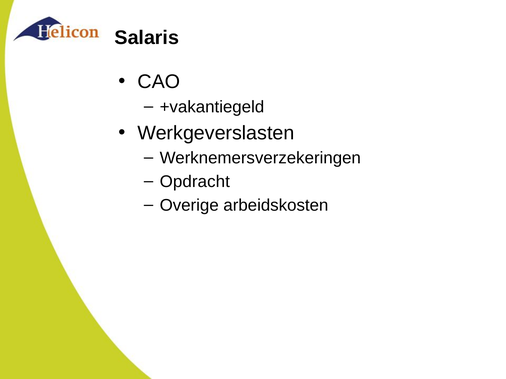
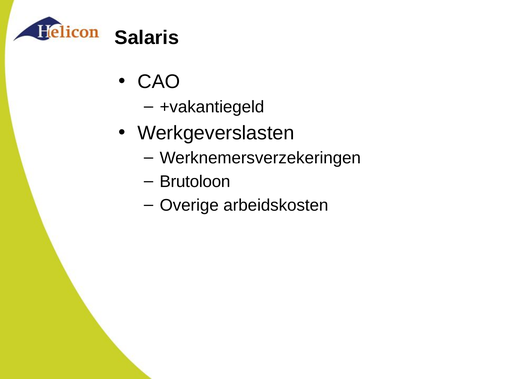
Opdracht: Opdracht -> Brutoloon
